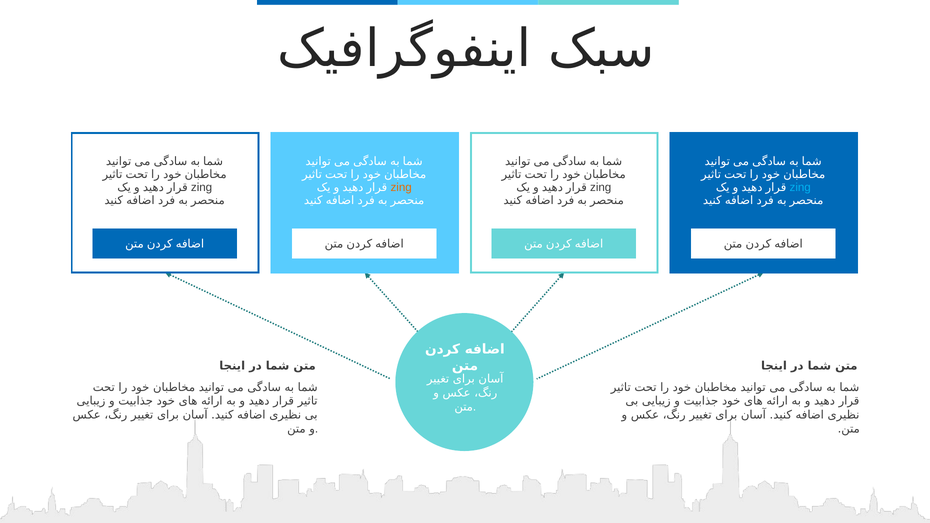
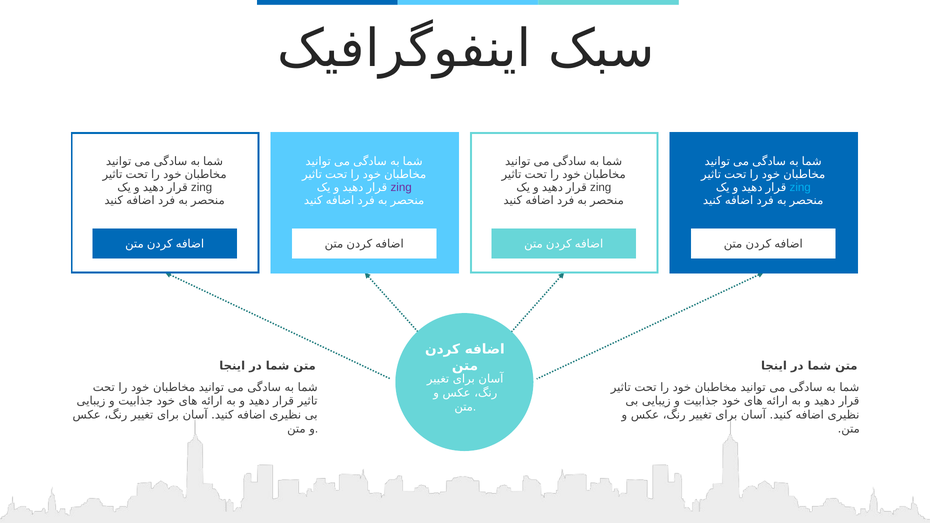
zing at (401, 188) colour: orange -> purple
